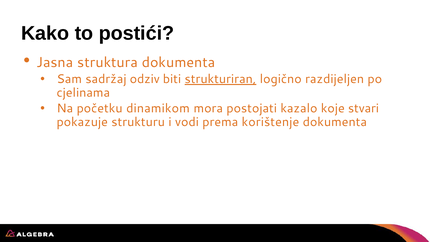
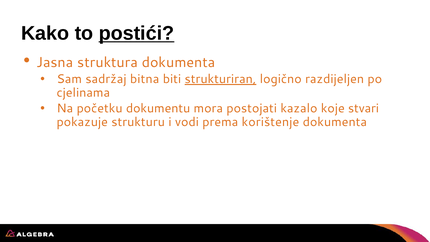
postići underline: none -> present
odziv: odziv -> bitna
dinamikom: dinamikom -> dokumentu
